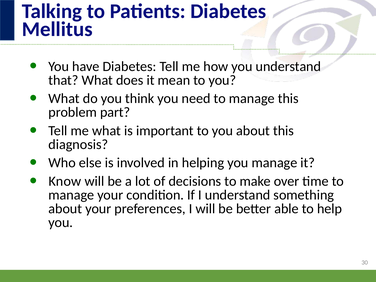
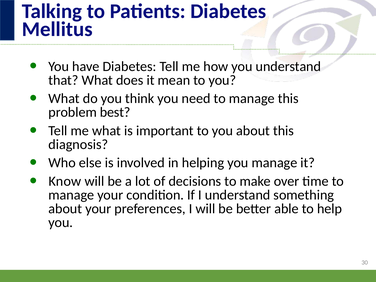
part: part -> best
